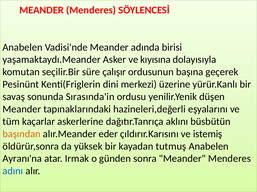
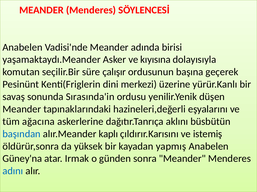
kaçarlar: kaçarlar -> ağacına
başından colour: orange -> blue
eder: eder -> kaplı
tutmuş: tutmuş -> yapmış
Ayranı'na: Ayranı'na -> Güney'na
